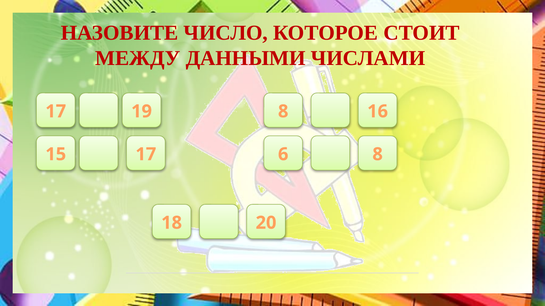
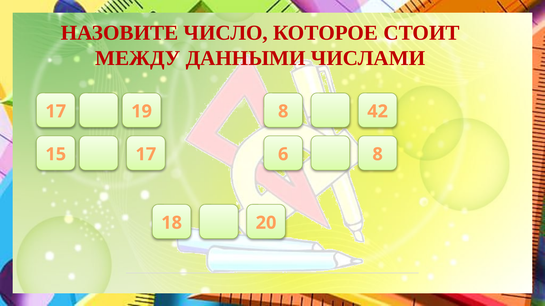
16: 16 -> 42
